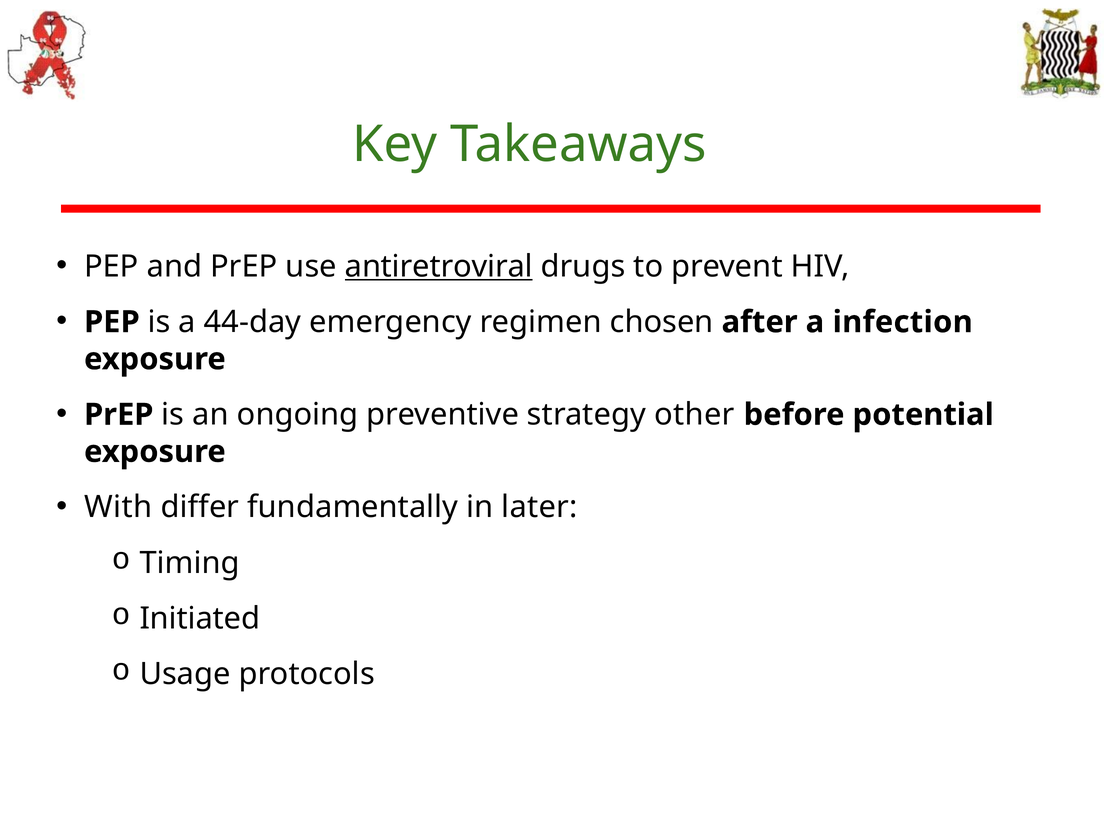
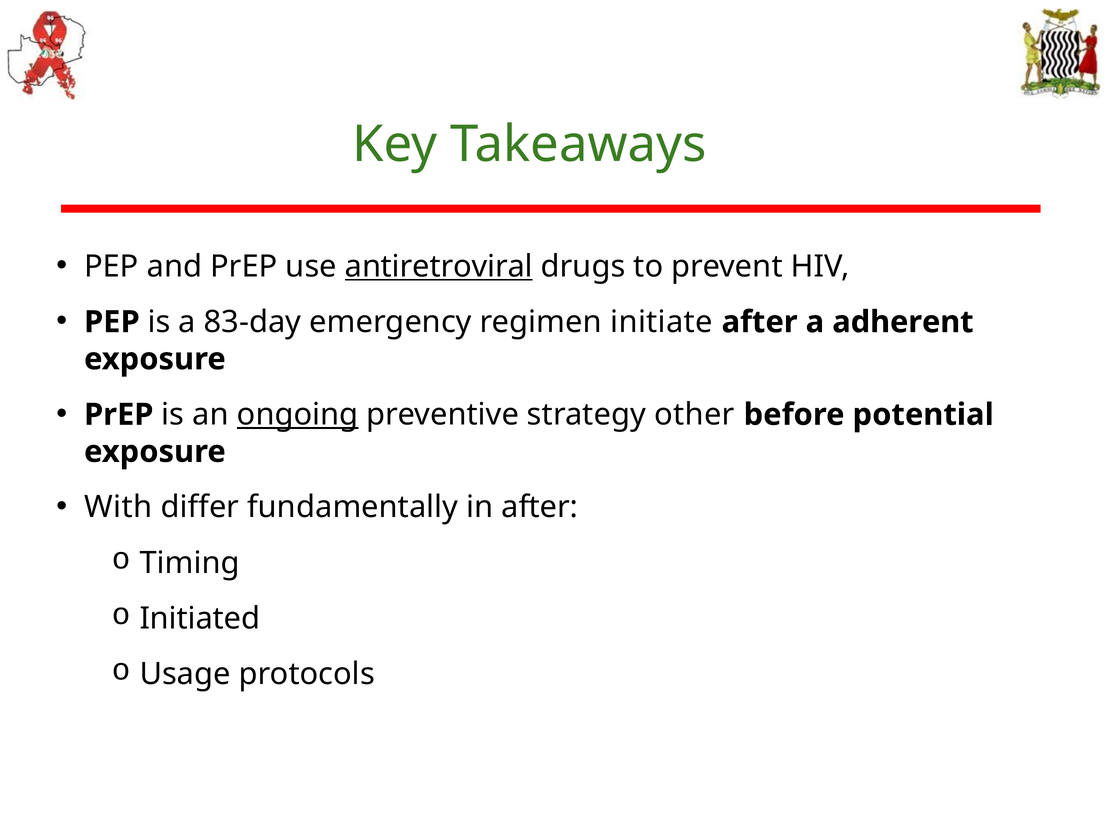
44-day: 44-day -> 83-day
chosen: chosen -> initiate
infection: infection -> adherent
ongoing underline: none -> present
in later: later -> after
